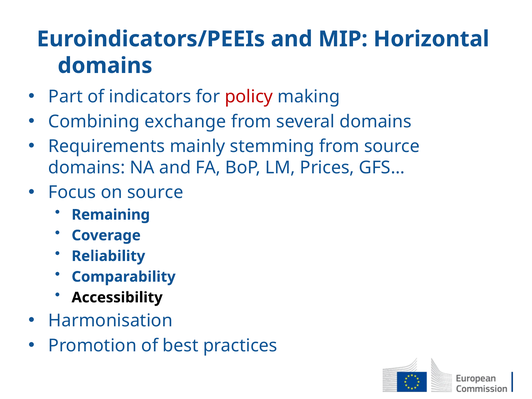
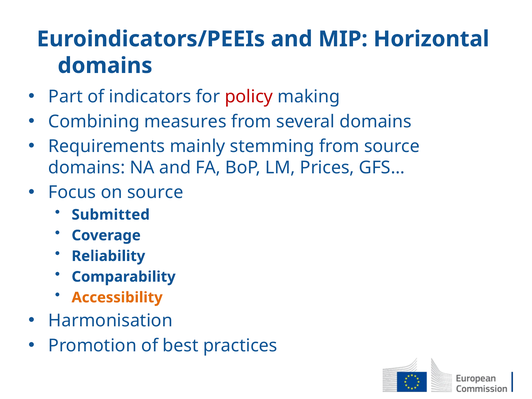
exchange: exchange -> measures
Remaining: Remaining -> Submitted
Accessibility colour: black -> orange
